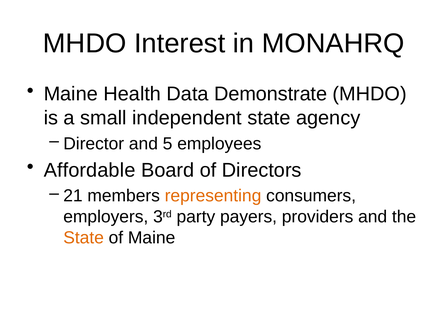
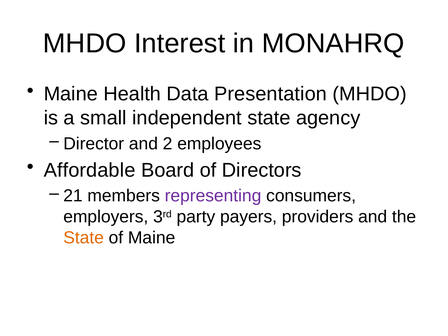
Demonstrate: Demonstrate -> Presentation
5: 5 -> 2
representing colour: orange -> purple
